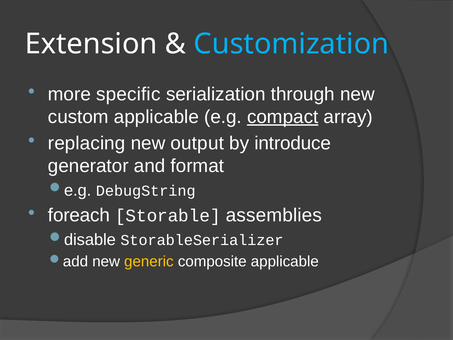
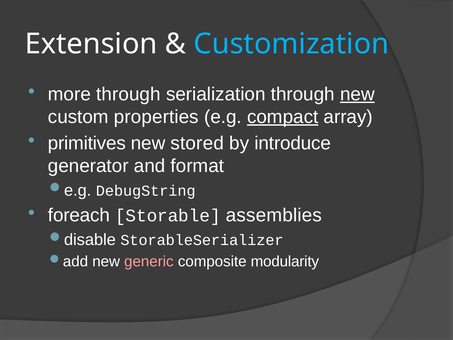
more specific: specific -> through
new at (357, 94) underline: none -> present
custom applicable: applicable -> properties
replacing: replacing -> primitives
output: output -> stored
generic colour: yellow -> pink
composite applicable: applicable -> modularity
